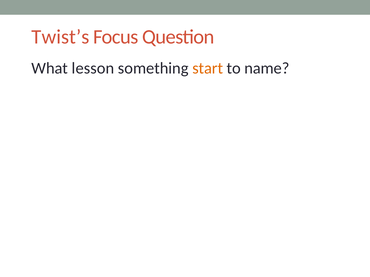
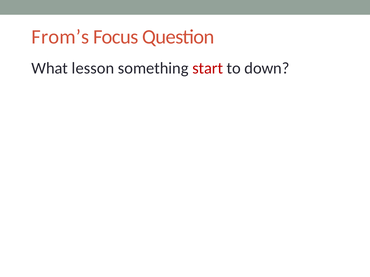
Twist’s: Twist’s -> From’s
start colour: orange -> red
name: name -> down
